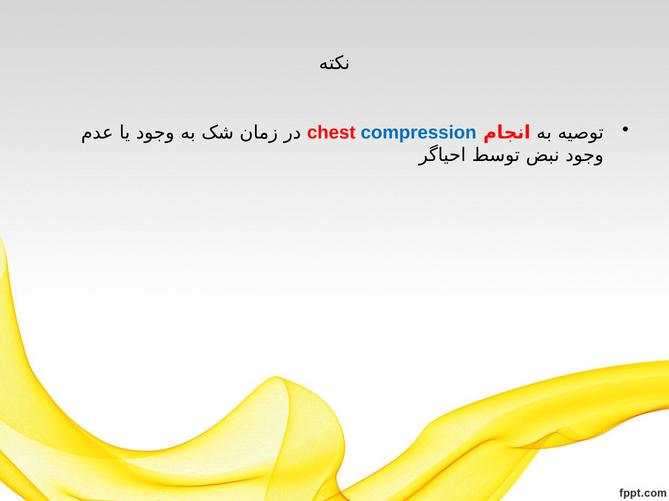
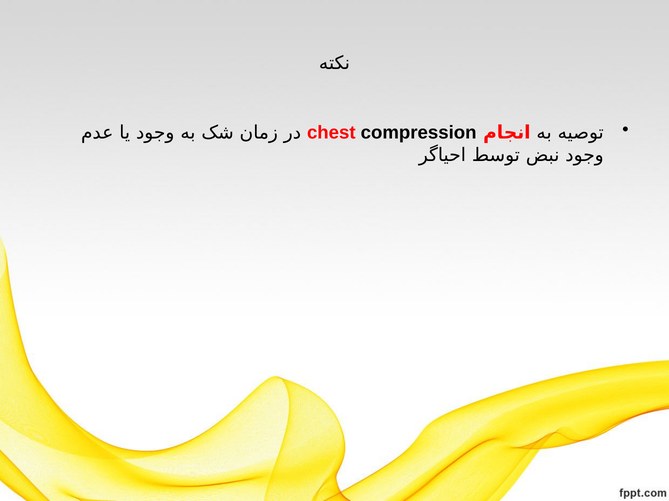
compression colour: blue -> black
